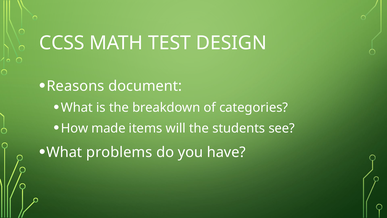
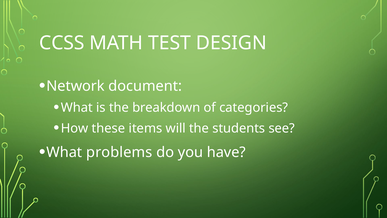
Reasons: Reasons -> Network
made: made -> these
